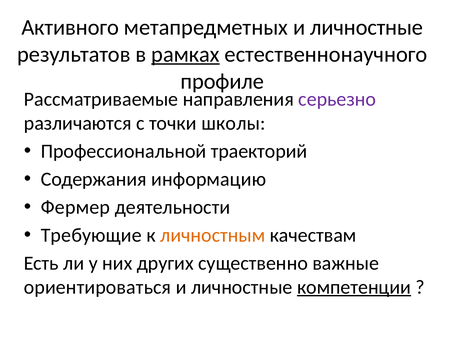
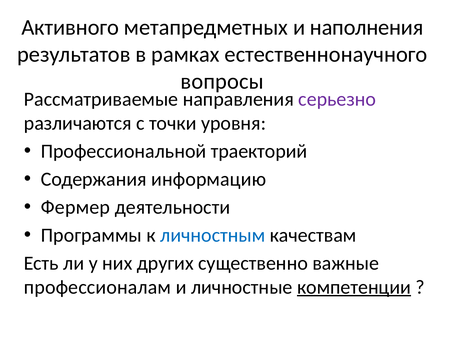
метапредметных и личностные: личностные -> наполнения
рамках underline: present -> none
профиле: профиле -> вопросы
школы: школы -> уровня
Требующие: Требующие -> Программы
личностным colour: orange -> blue
ориентироваться: ориентироваться -> профессионалам
